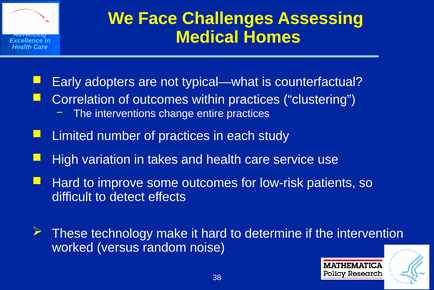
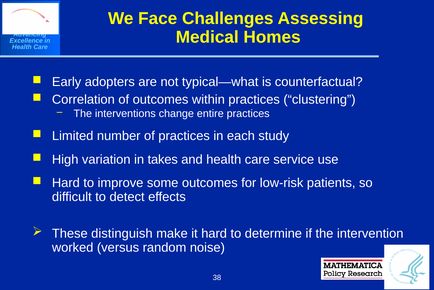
technology: technology -> distinguish
